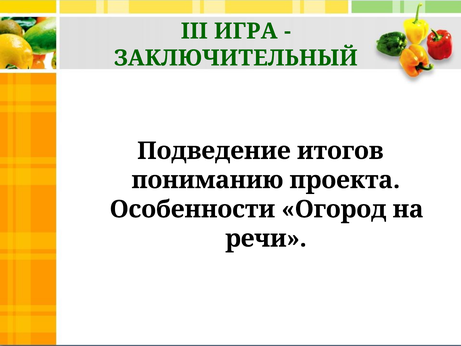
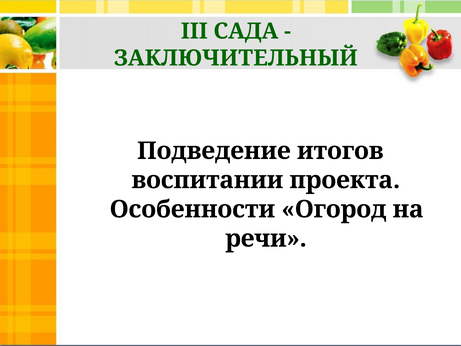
ИГРА: ИГРА -> САДА
пониманию: пониманию -> воспитании
